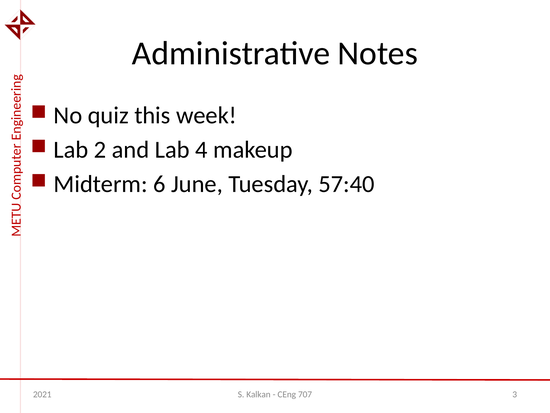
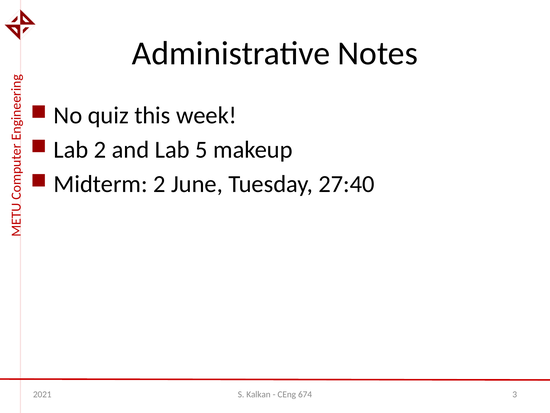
4: 4 -> 5
Midterm 6: 6 -> 2
57:40: 57:40 -> 27:40
707: 707 -> 674
